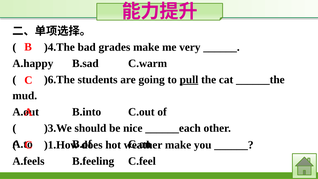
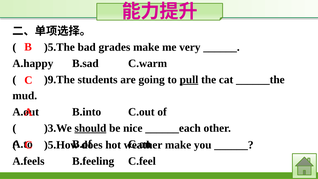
)4.The: )4.The -> )5.The
)6.The: )6.The -> )9.The
should underline: none -> present
)1.How: )1.How -> )5.How
